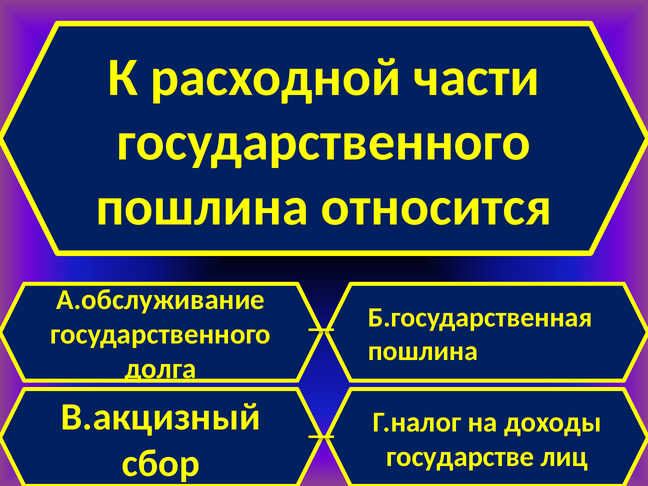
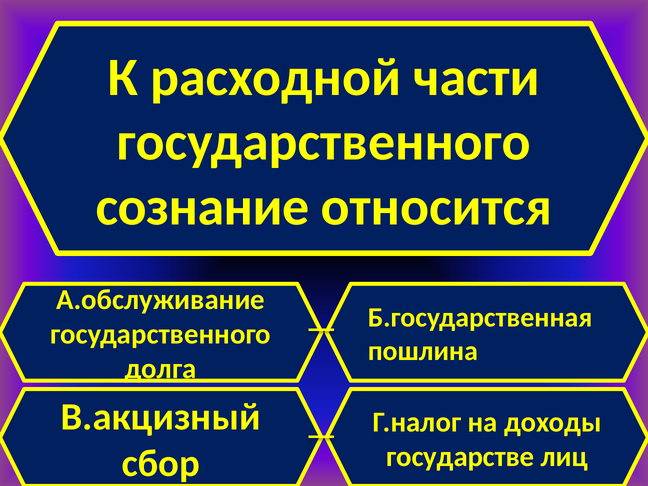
пошлина at (202, 207): пошлина -> сознание
